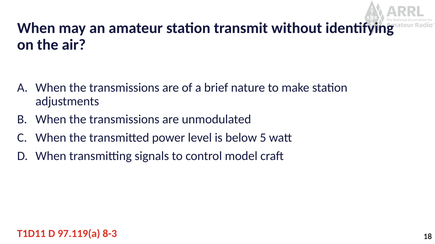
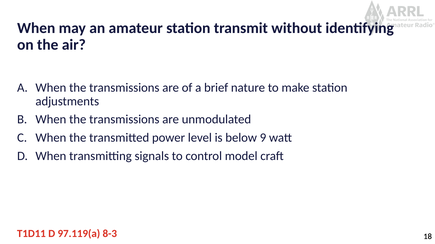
5: 5 -> 9
